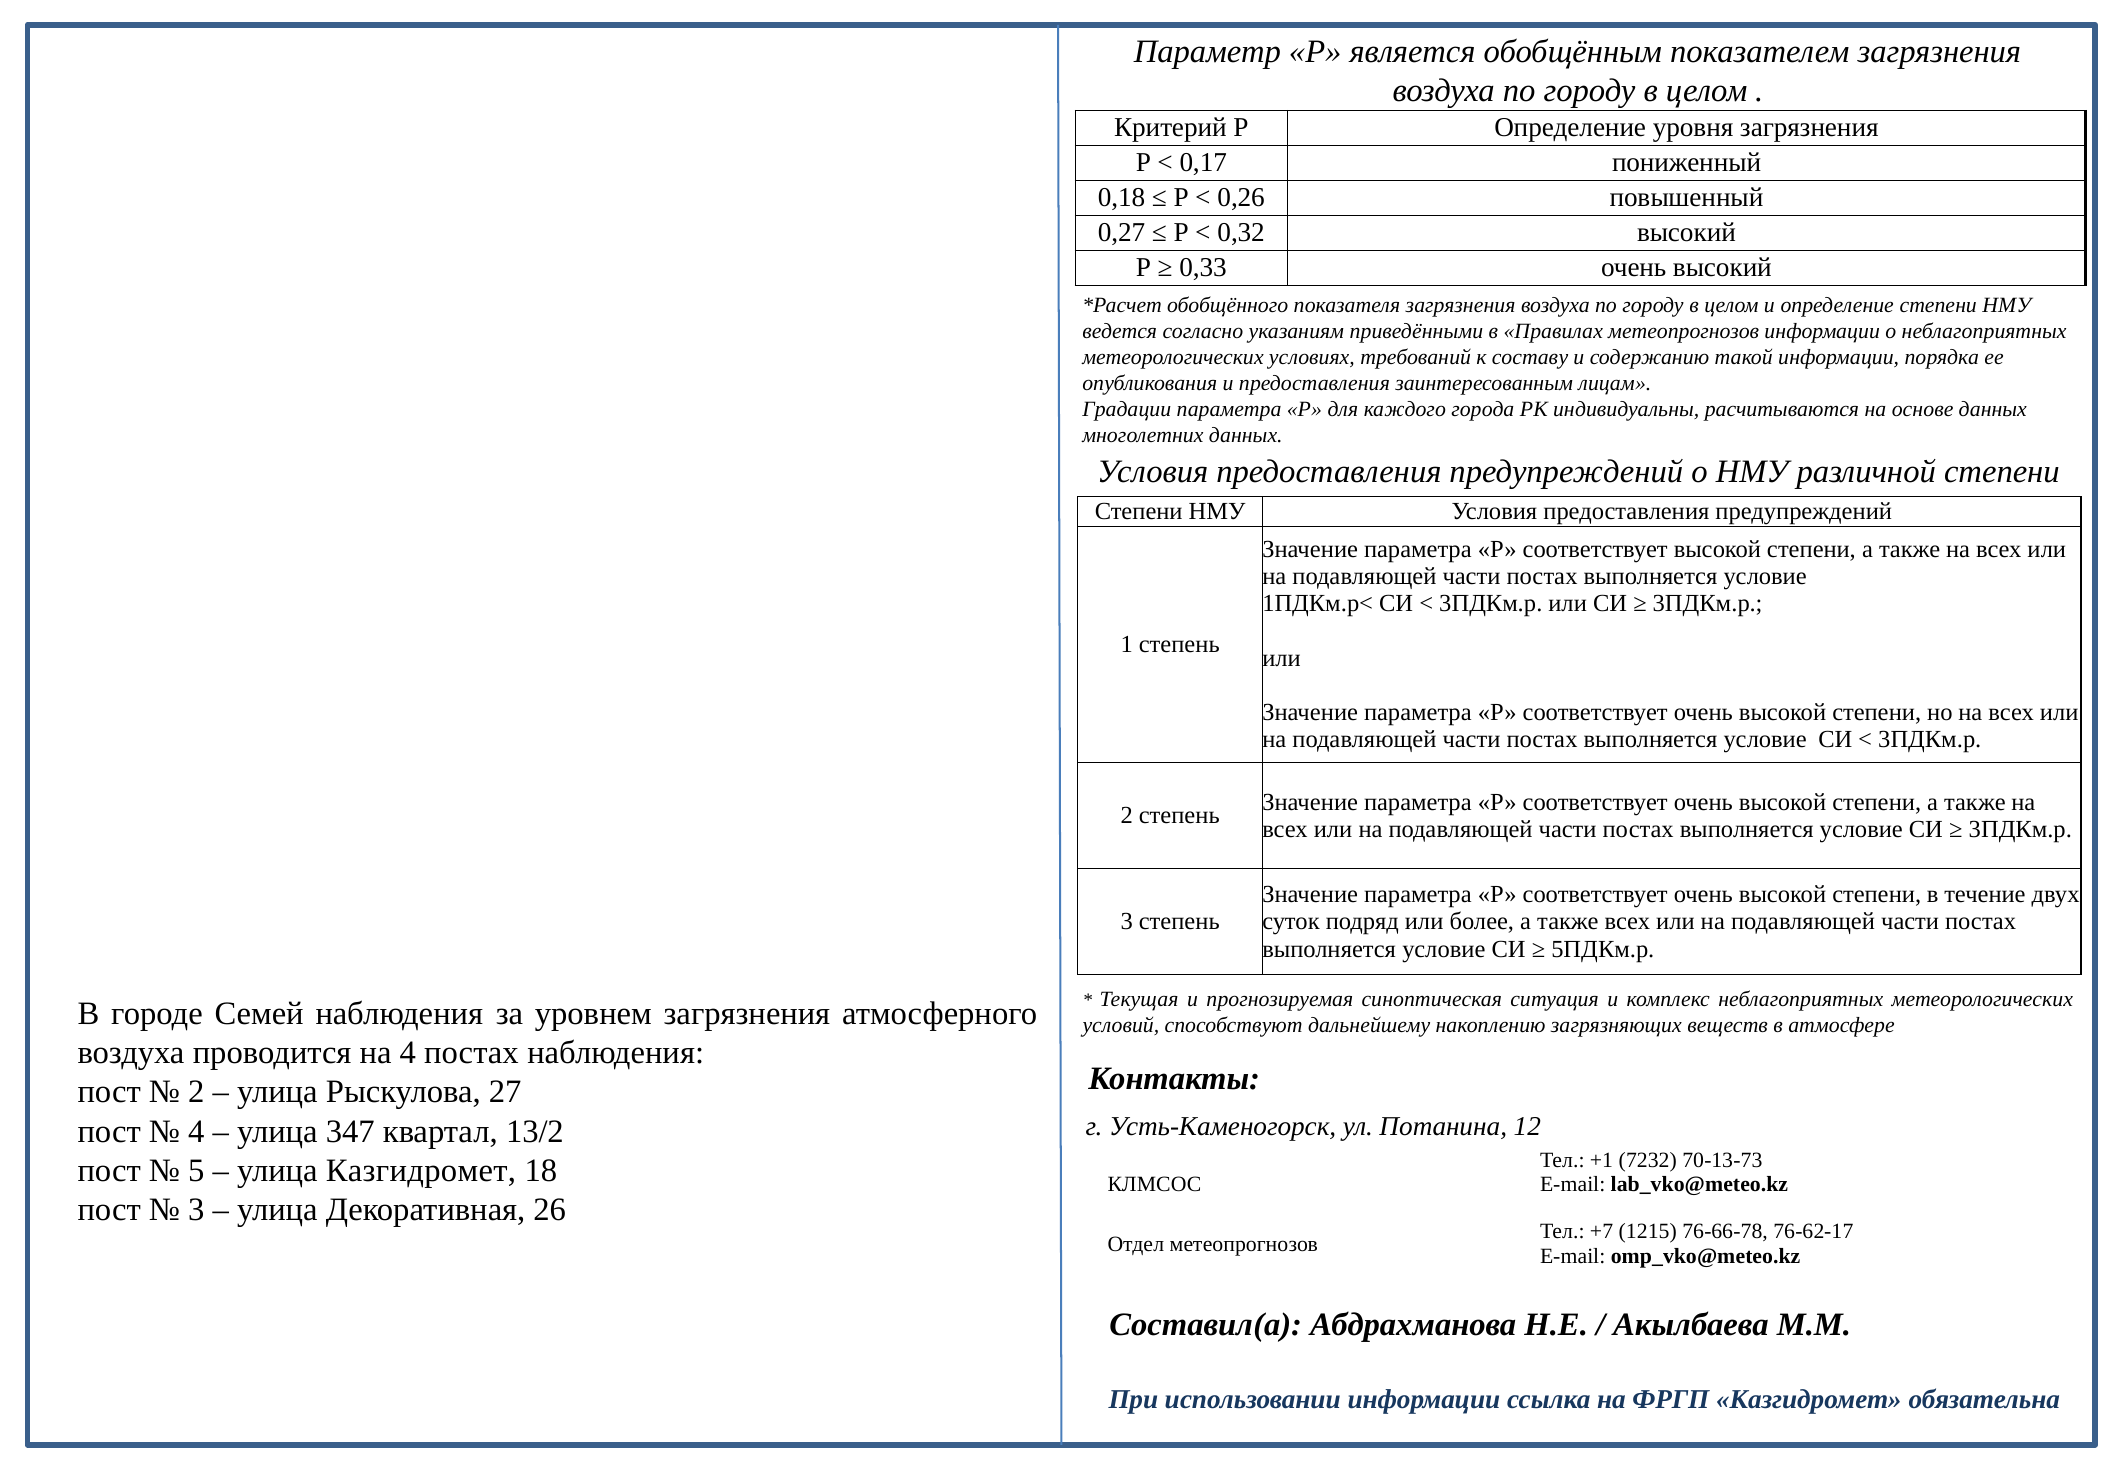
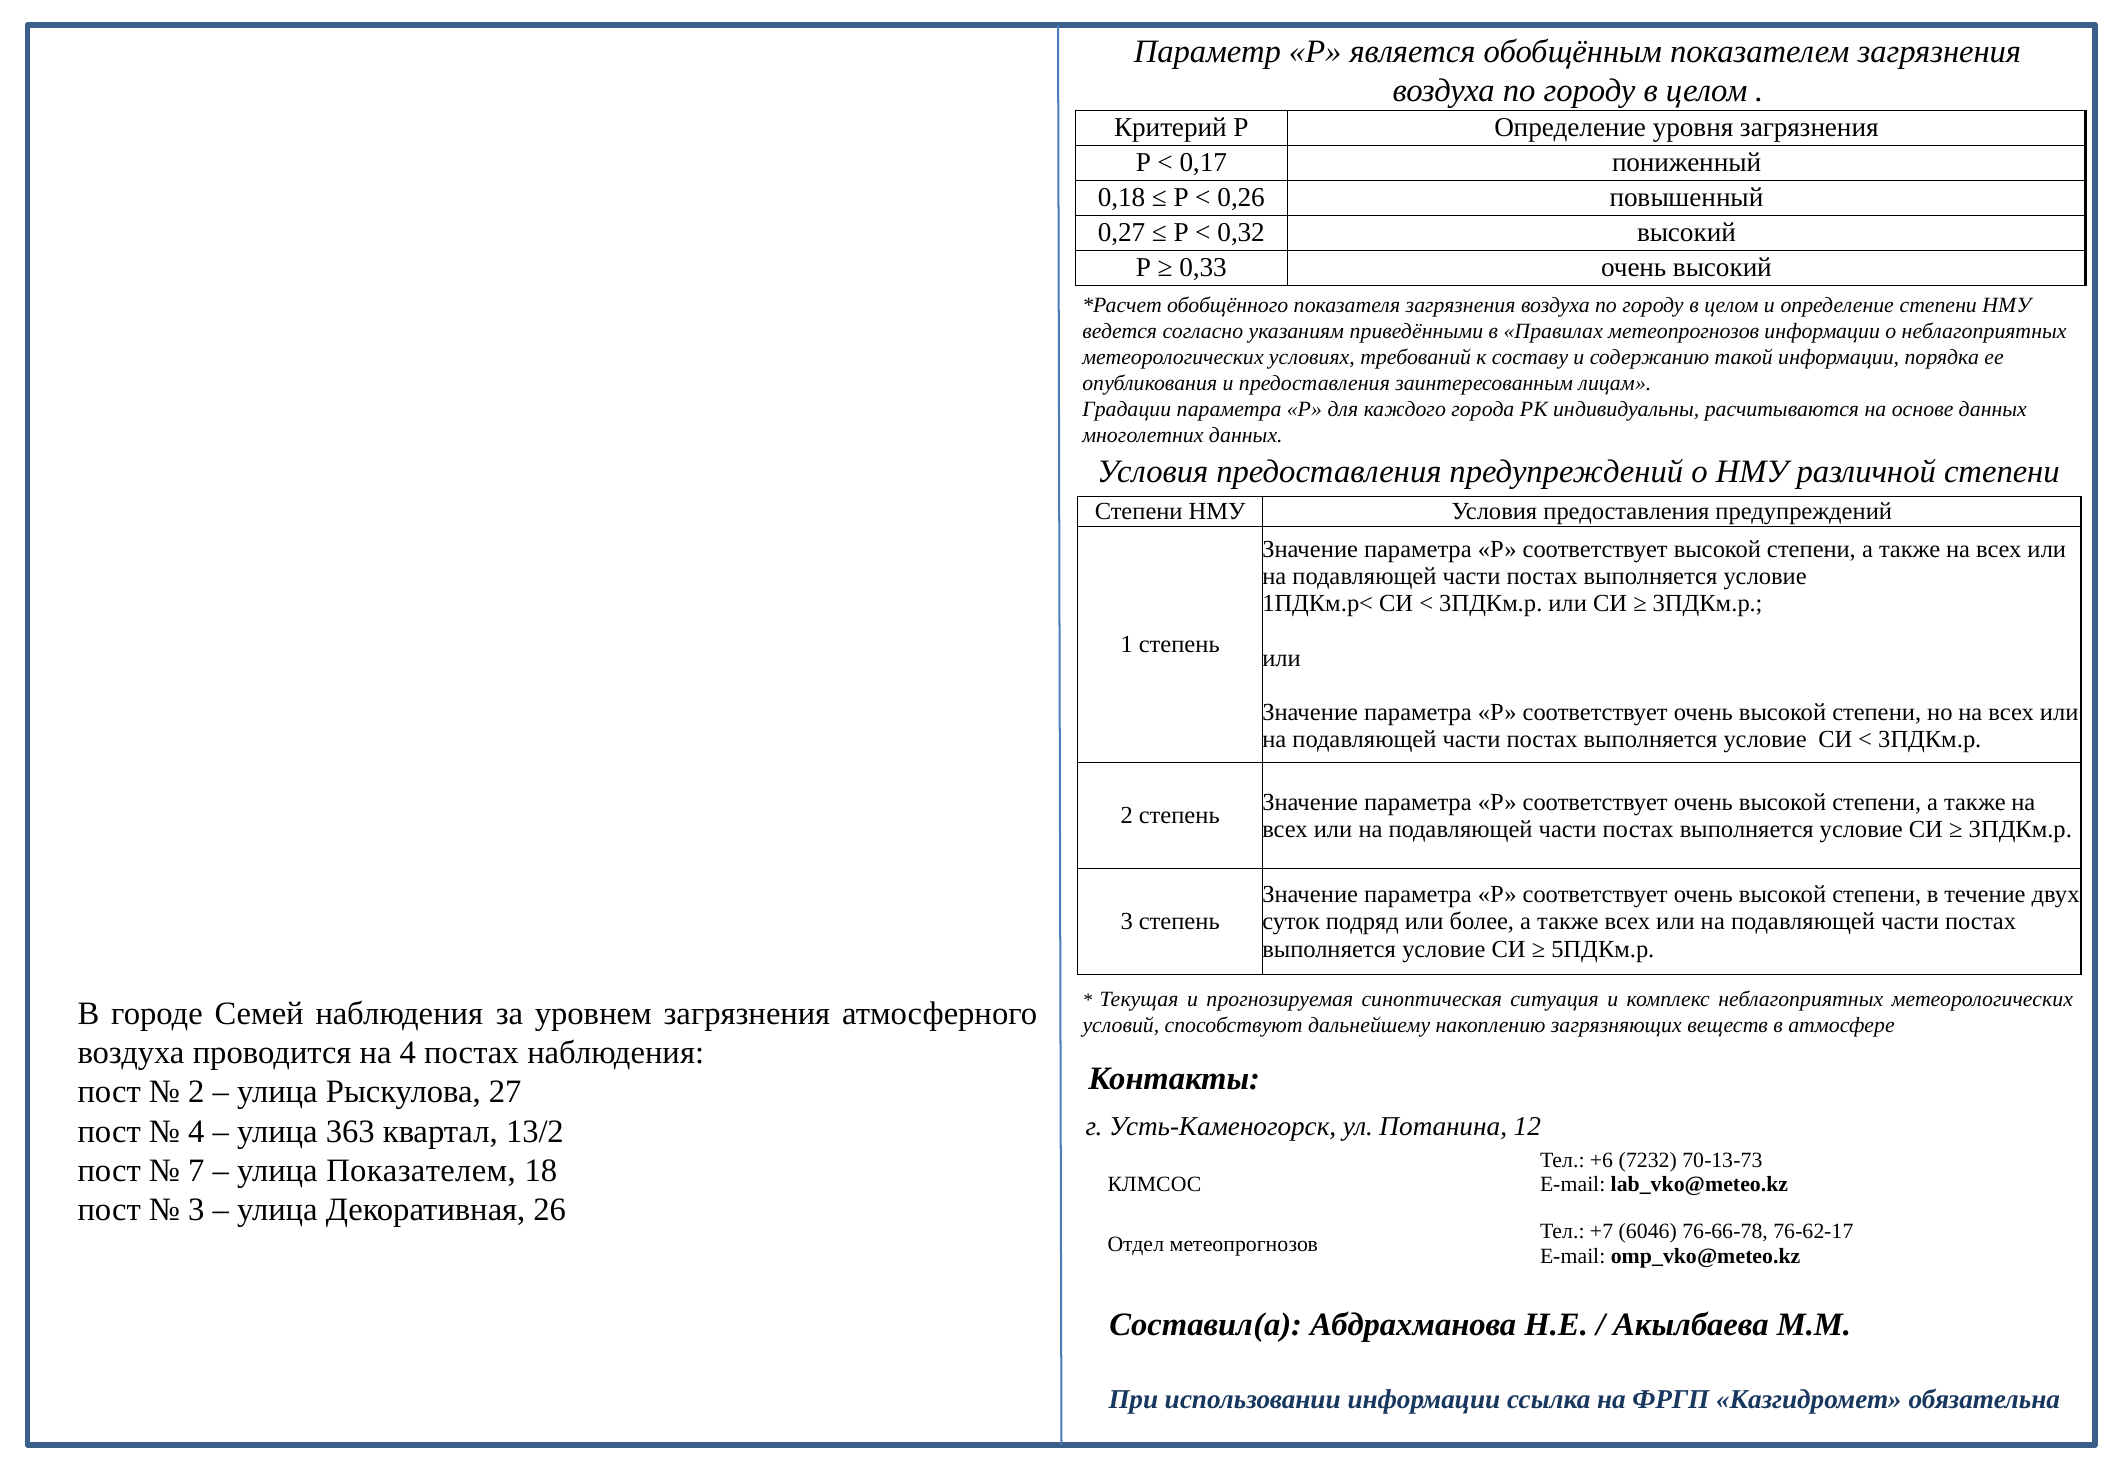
347: 347 -> 363
+1: +1 -> +6
5: 5 -> 7
улица Казгидромет: Казгидромет -> Показателем
1215: 1215 -> 6046
